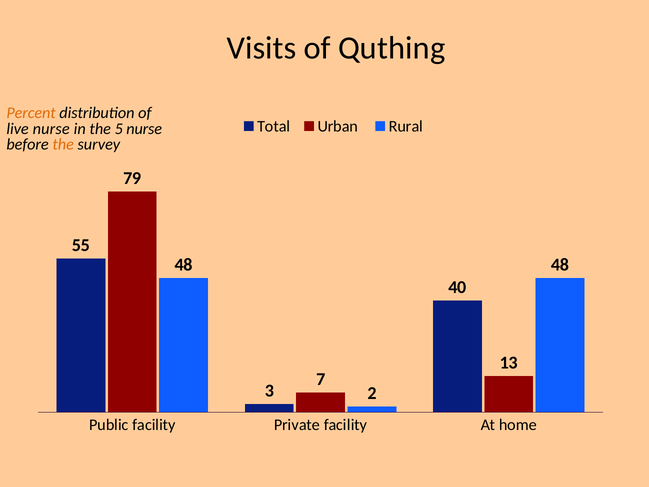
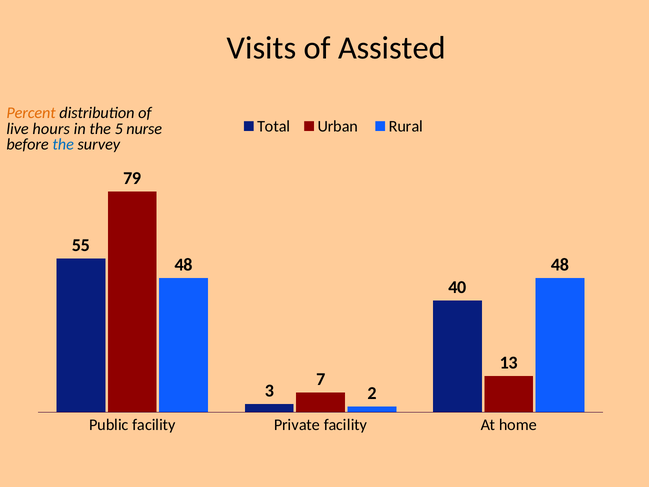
Quthing: Quthing -> Assisted
live nurse: nurse -> hours
the at (63, 144) colour: orange -> blue
